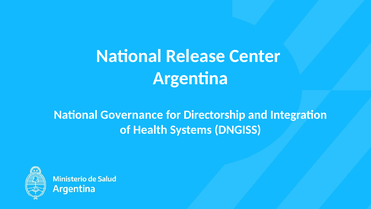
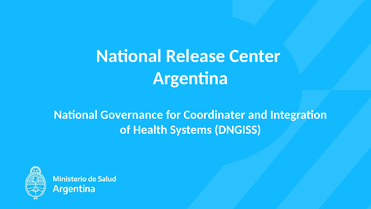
Directorship: Directorship -> Coordinater
